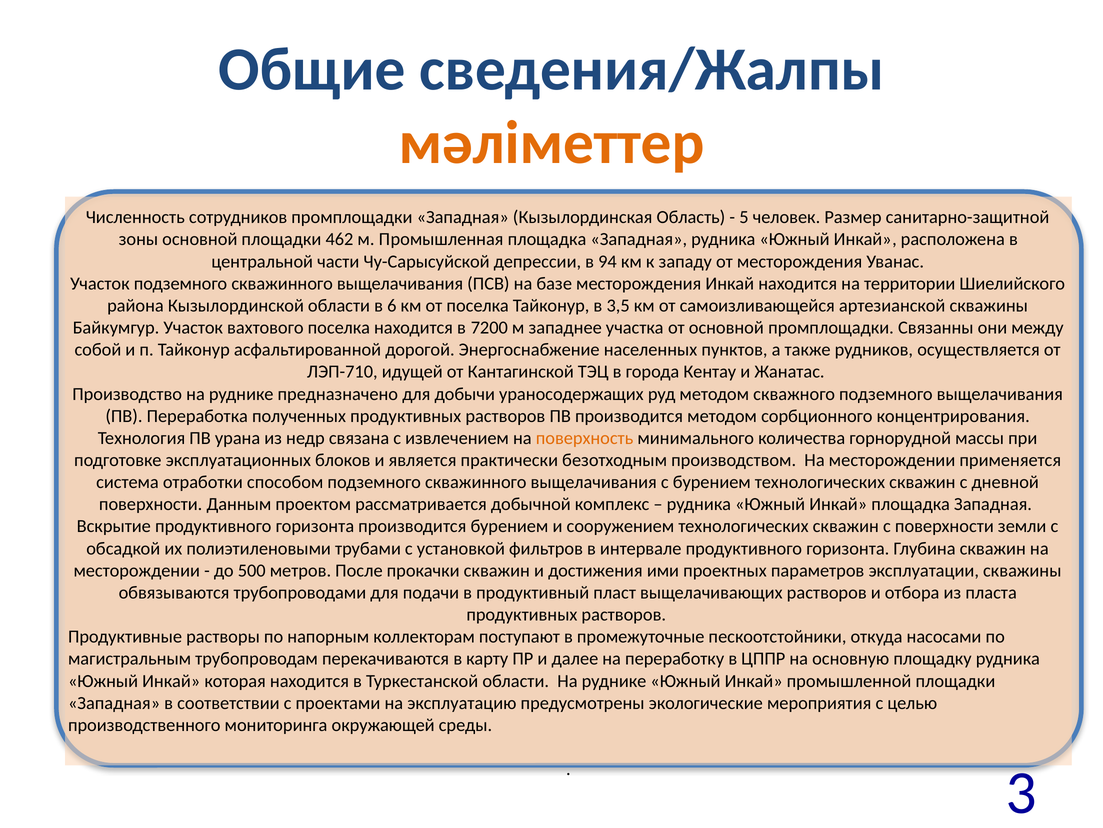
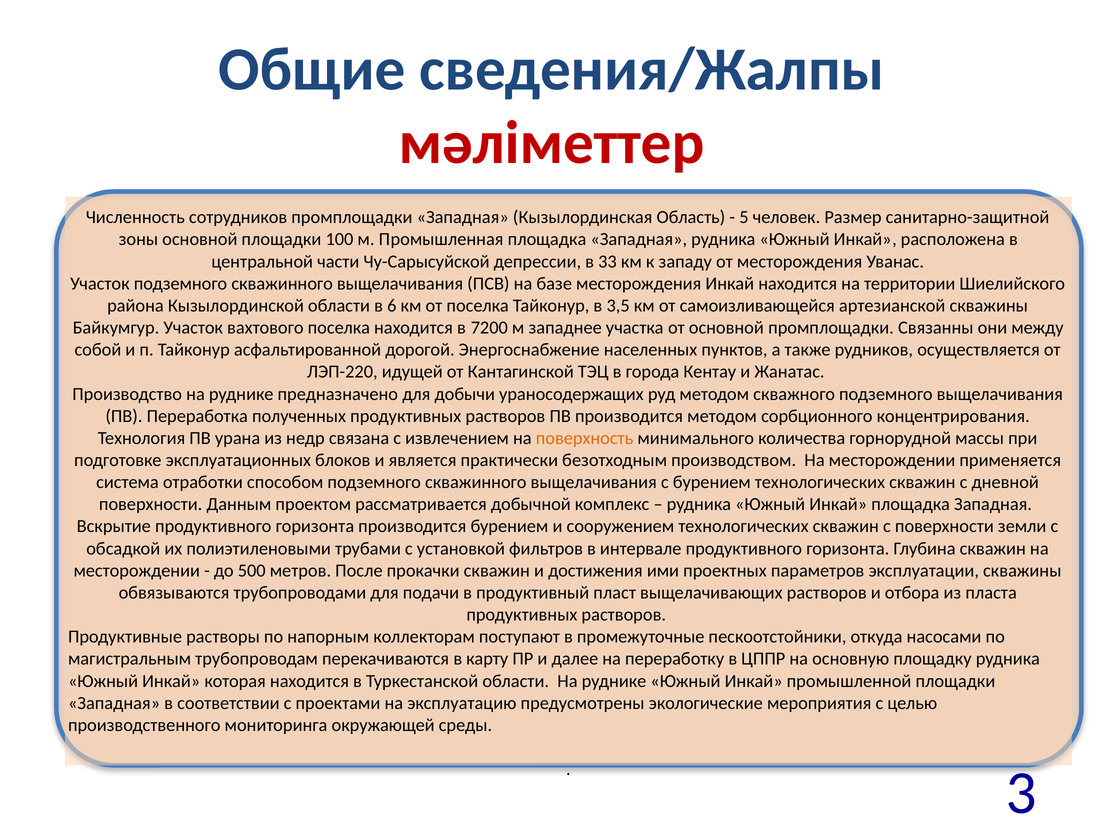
мәліметтер colour: orange -> red
462: 462 -> 100
94: 94 -> 33
ЛЭП-710: ЛЭП-710 -> ЛЭП-220
